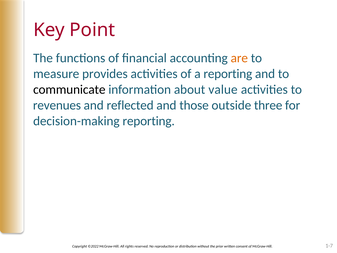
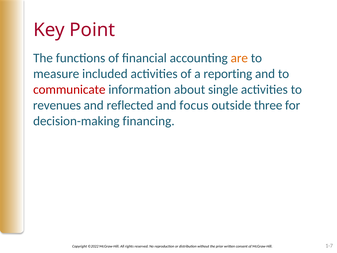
provides: provides -> included
communicate colour: black -> red
value: value -> single
those: those -> focus
decision-making reporting: reporting -> financing
